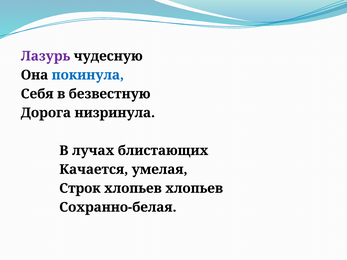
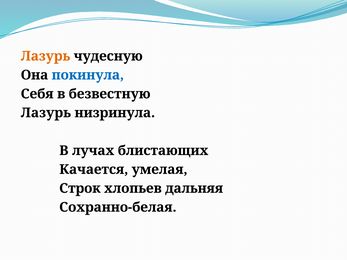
Лазурь at (45, 56) colour: purple -> orange
Дорога at (46, 113): Дорога -> Лазурь
хлопьев хлопьев: хлопьев -> дальняя
